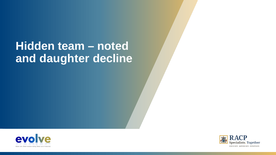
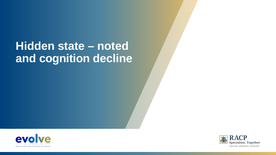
team: team -> state
daughter: daughter -> cognition
